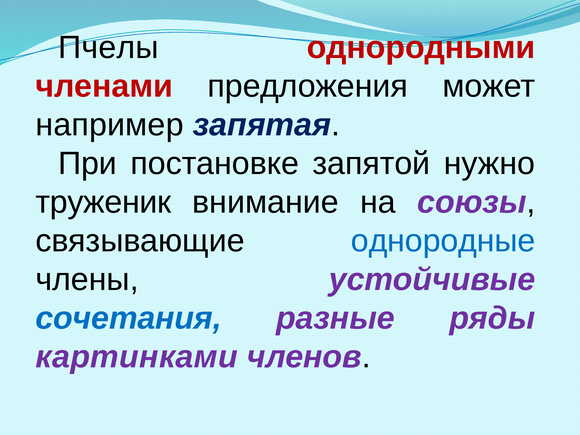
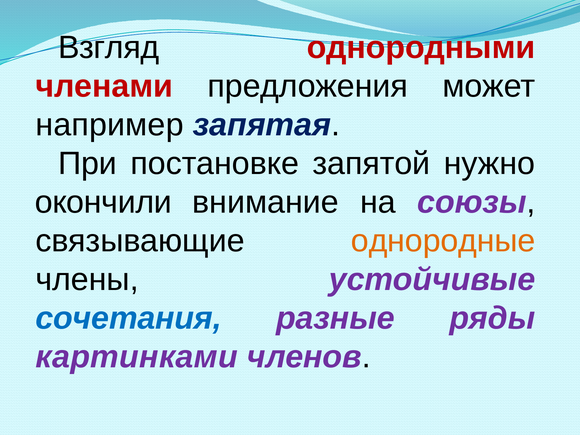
Пчелы: Пчелы -> Взгляд
труженик: труженик -> окончили
однородные colour: blue -> orange
